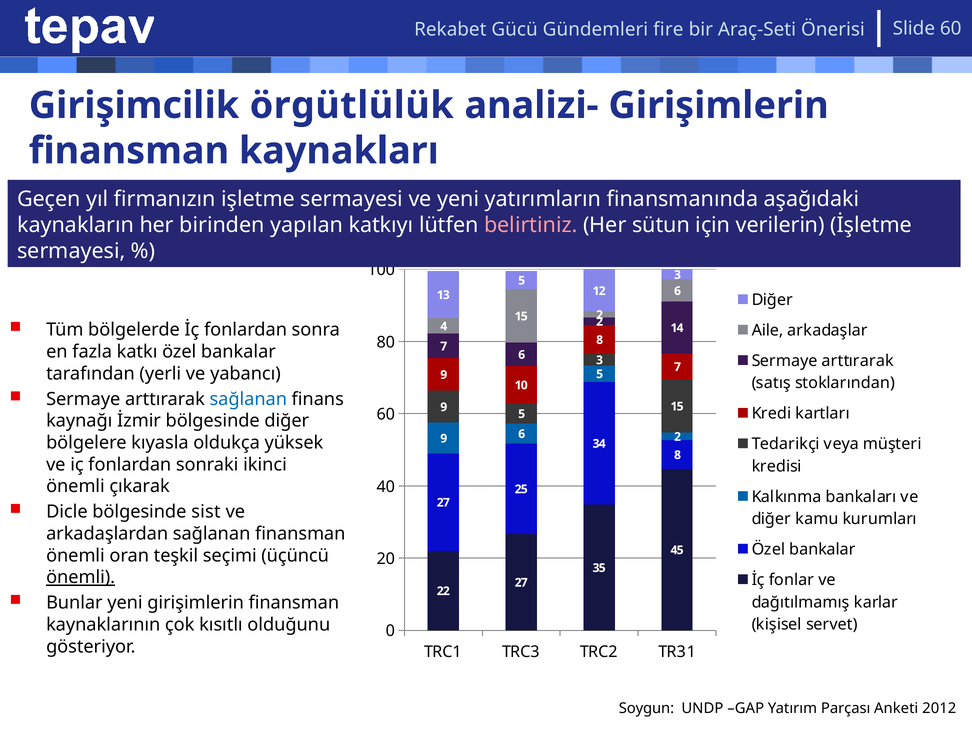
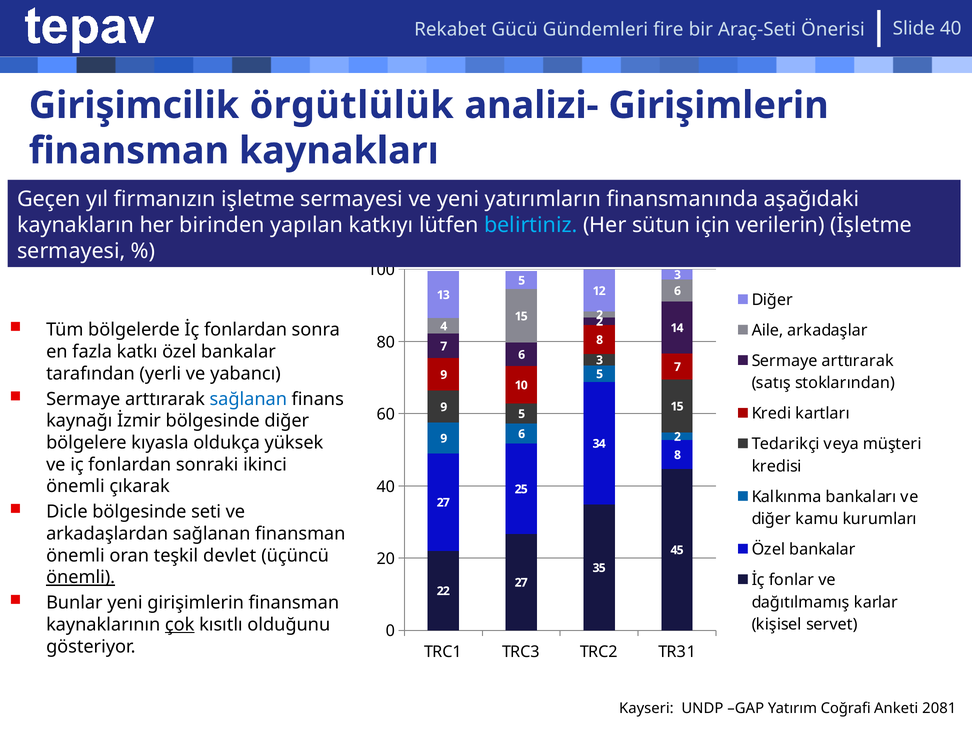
Slide 60: 60 -> 40
belirtiniz colour: pink -> light blue
sist: sist -> seti
seçimi: seçimi -> devlet
çok underline: none -> present
Soygun: Soygun -> Kayseri
Parçası: Parçası -> Coğrafi
2012: 2012 -> 2081
